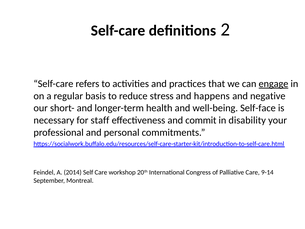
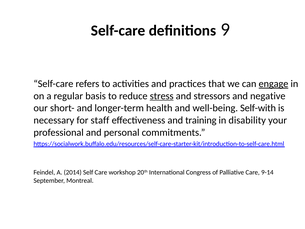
2: 2 -> 9
stress underline: none -> present
happens: happens -> stressors
Self-face: Self-face -> Self-with
commit: commit -> training
